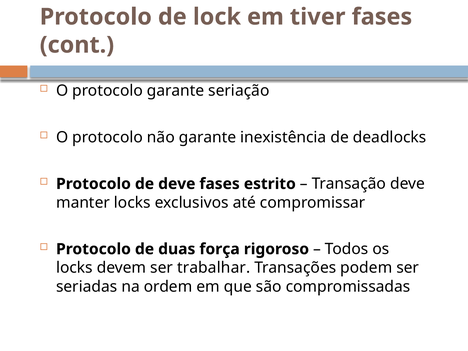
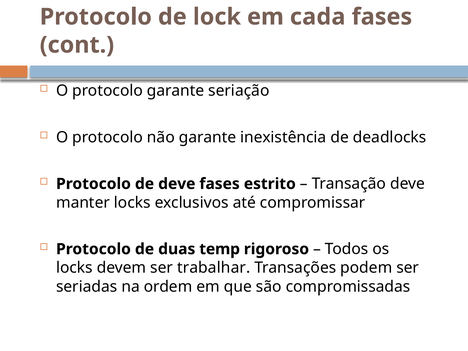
tiver: tiver -> cada
força: força -> temp
